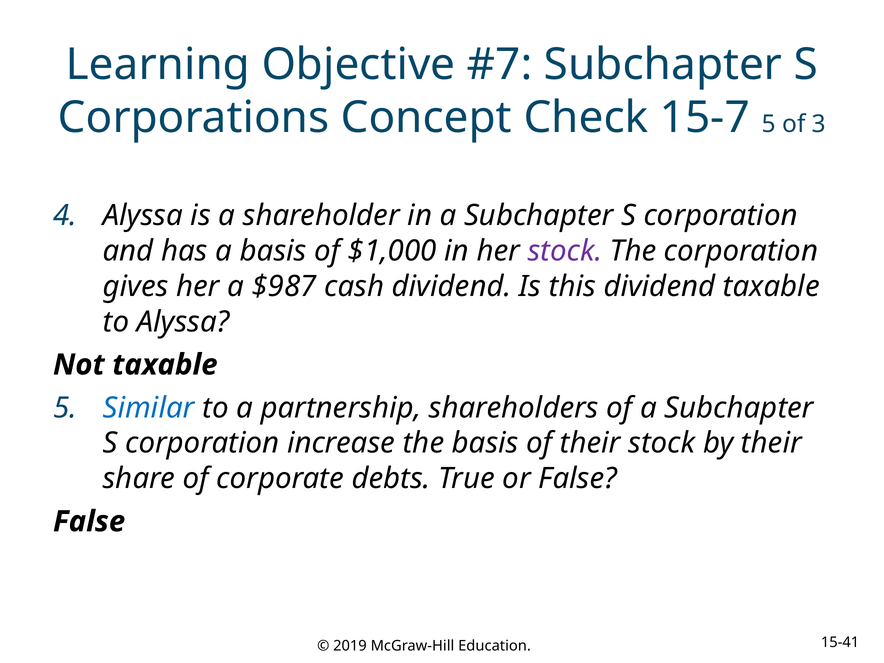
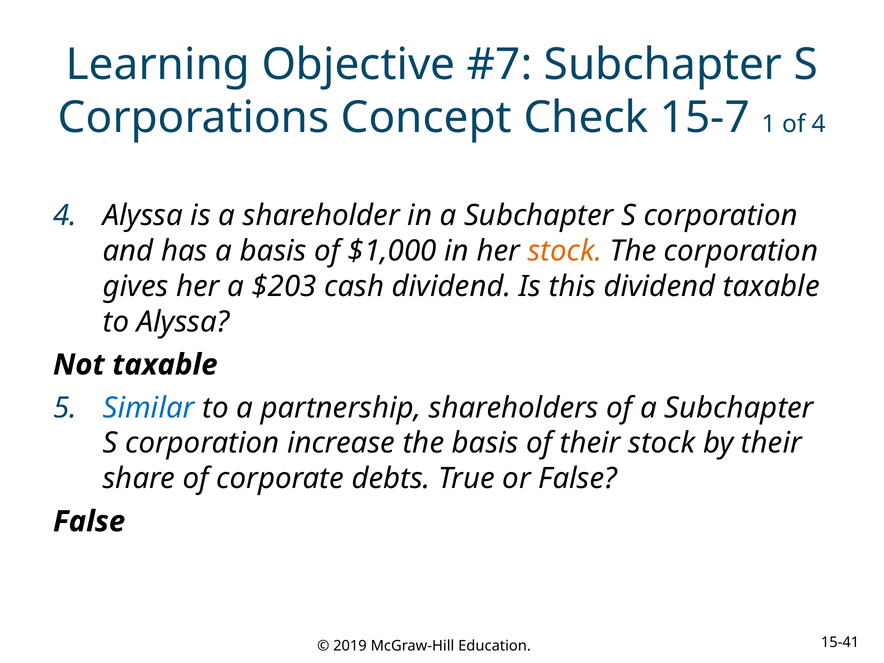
15-7 5: 5 -> 1
of 3: 3 -> 4
stock at (565, 251) colour: purple -> orange
$987: $987 -> $203
